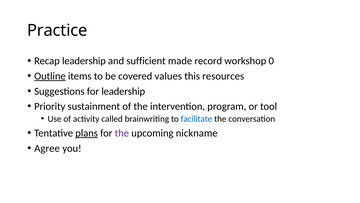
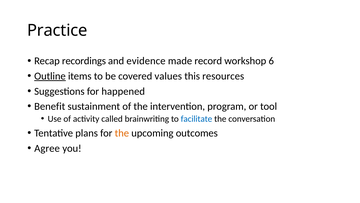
Recap leadership: leadership -> recordings
sufficient: sufficient -> evidence
0: 0 -> 6
for leadership: leadership -> happened
Priority: Priority -> Benefit
plans underline: present -> none
the at (122, 133) colour: purple -> orange
nickname: nickname -> outcomes
